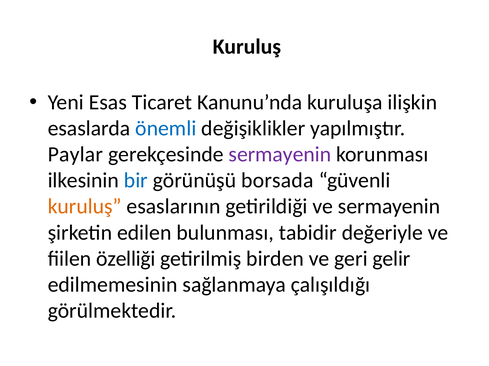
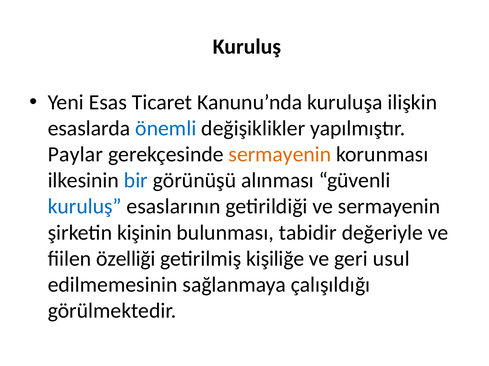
sermayenin at (280, 155) colour: purple -> orange
borsada: borsada -> alınması
kuruluş at (85, 207) colour: orange -> blue
edilen: edilen -> kişinin
birden: birden -> kişiliğe
gelir: gelir -> usul
